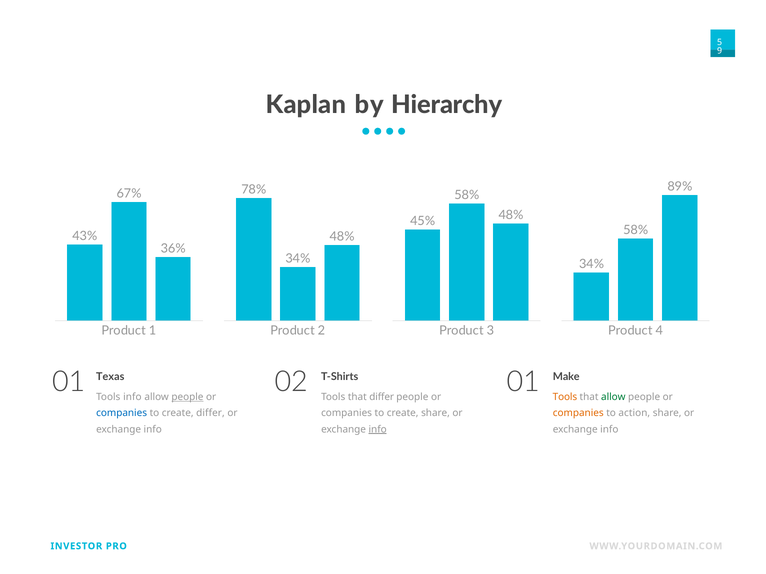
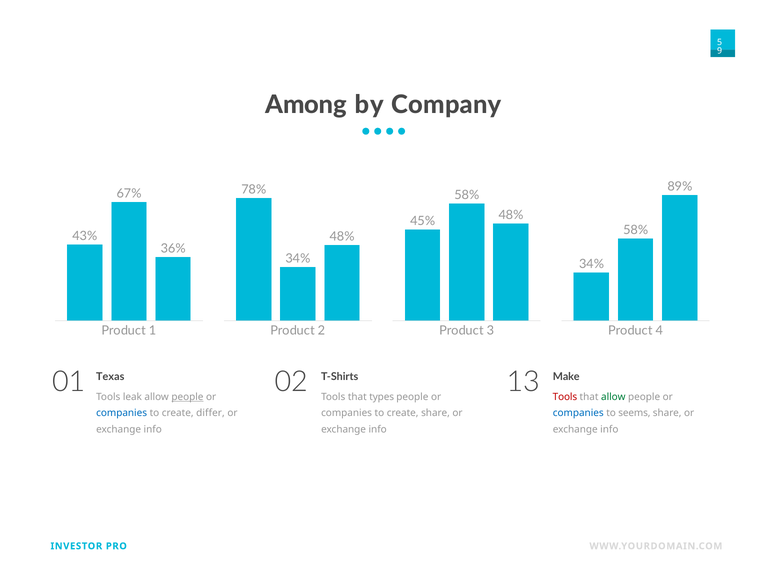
Kaplan: Kaplan -> Among
Hierarchy: Hierarchy -> Company
T-Shirts 01: 01 -> 13
Tools info: info -> leak
that differ: differ -> types
Tools at (565, 397) colour: orange -> red
companies at (578, 414) colour: orange -> blue
action: action -> seems
info at (378, 430) underline: present -> none
